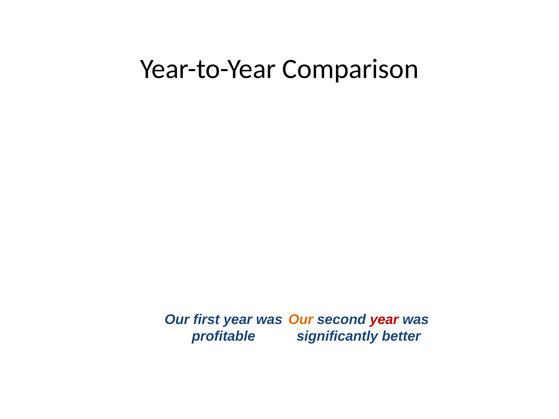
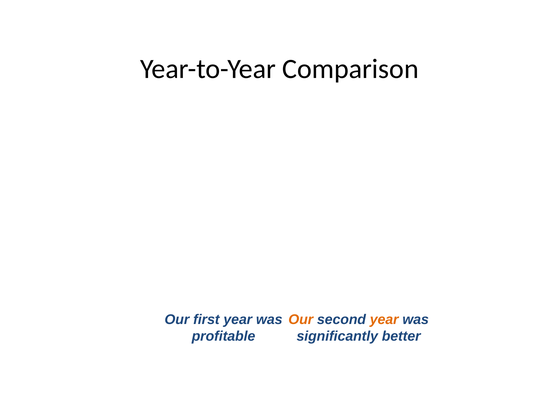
year at (384, 320) colour: red -> orange
